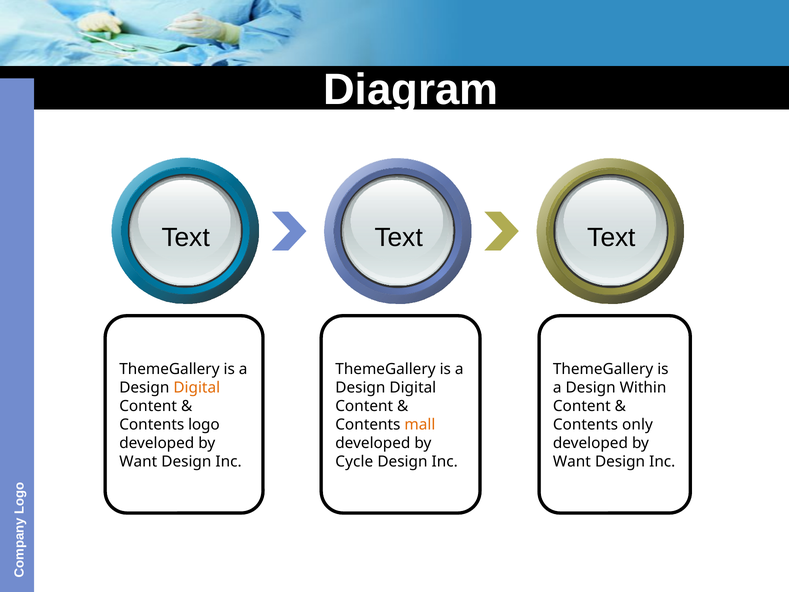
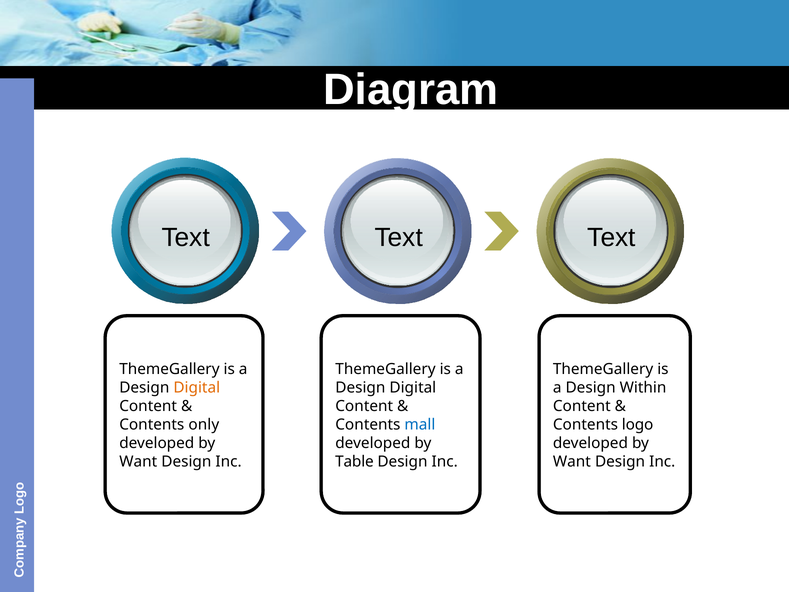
logo: logo -> only
mall colour: orange -> blue
only: only -> logo
Cycle: Cycle -> Table
